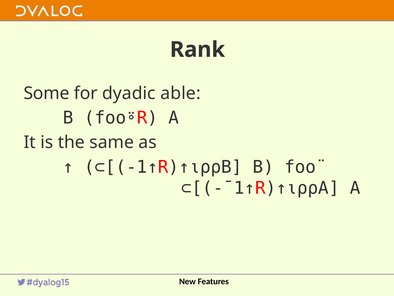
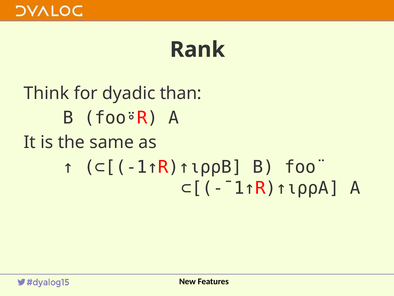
Some: Some -> Think
able: able -> than
